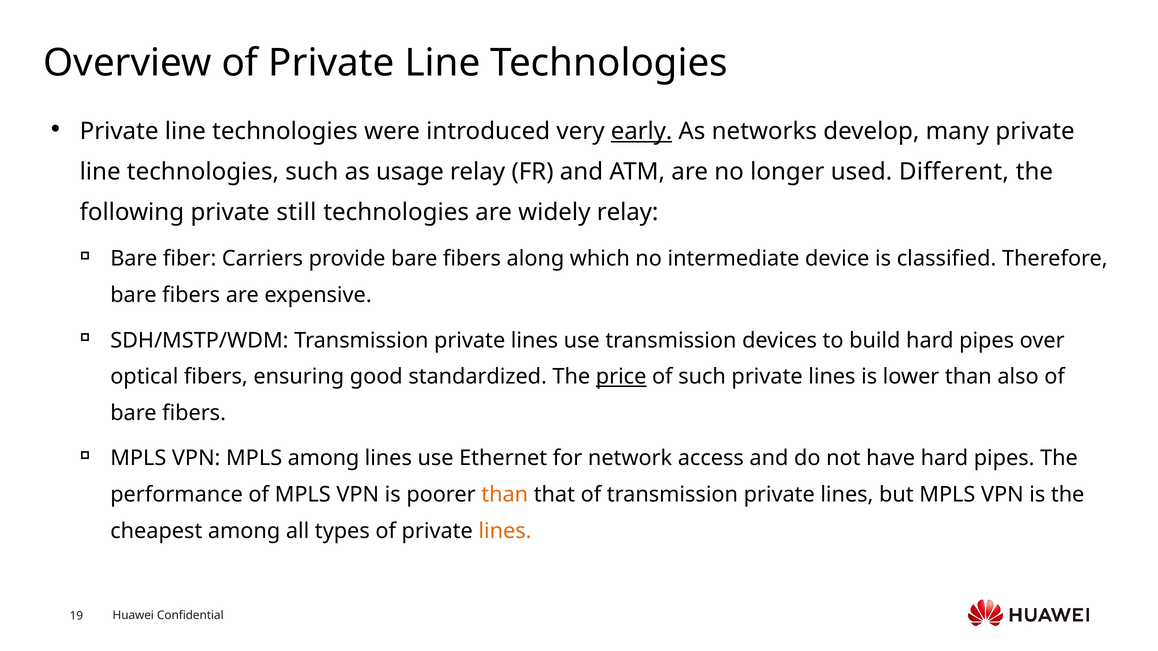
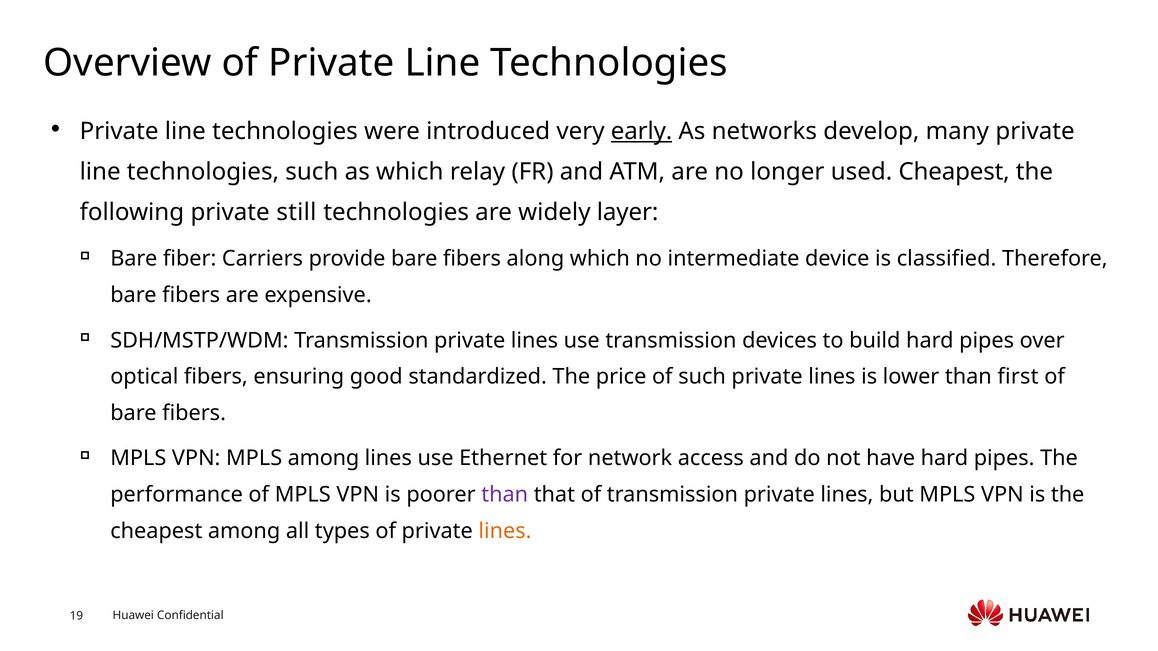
as usage: usage -> which
used Different: Different -> Cheapest
widely relay: relay -> layer
price underline: present -> none
also: also -> first
than at (505, 495) colour: orange -> purple
